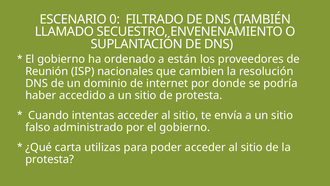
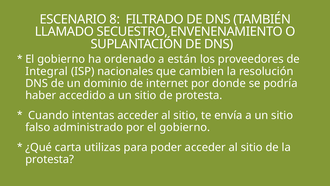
0: 0 -> 8
Reunión: Reunión -> Integral
